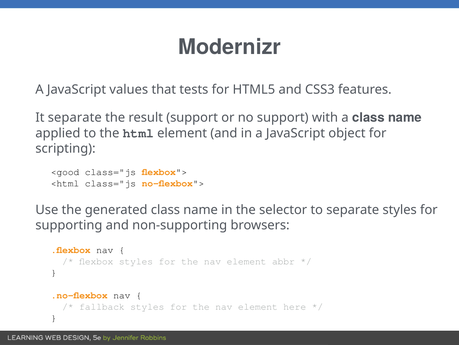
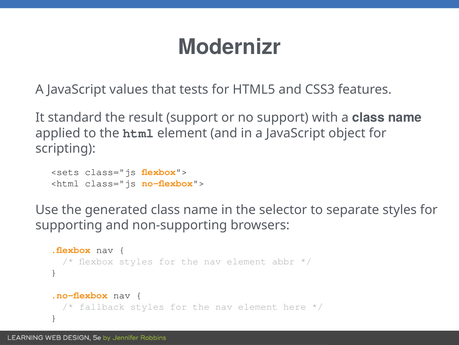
It separate: separate -> standard
<good: <good -> <sets
